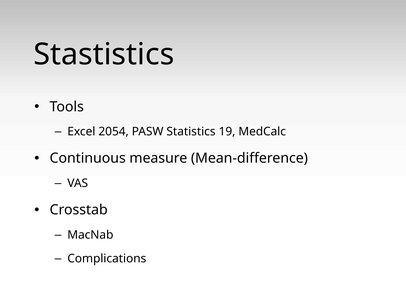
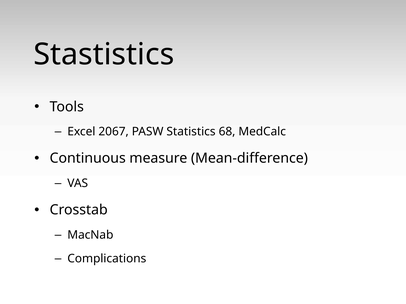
2054: 2054 -> 2067
19: 19 -> 68
